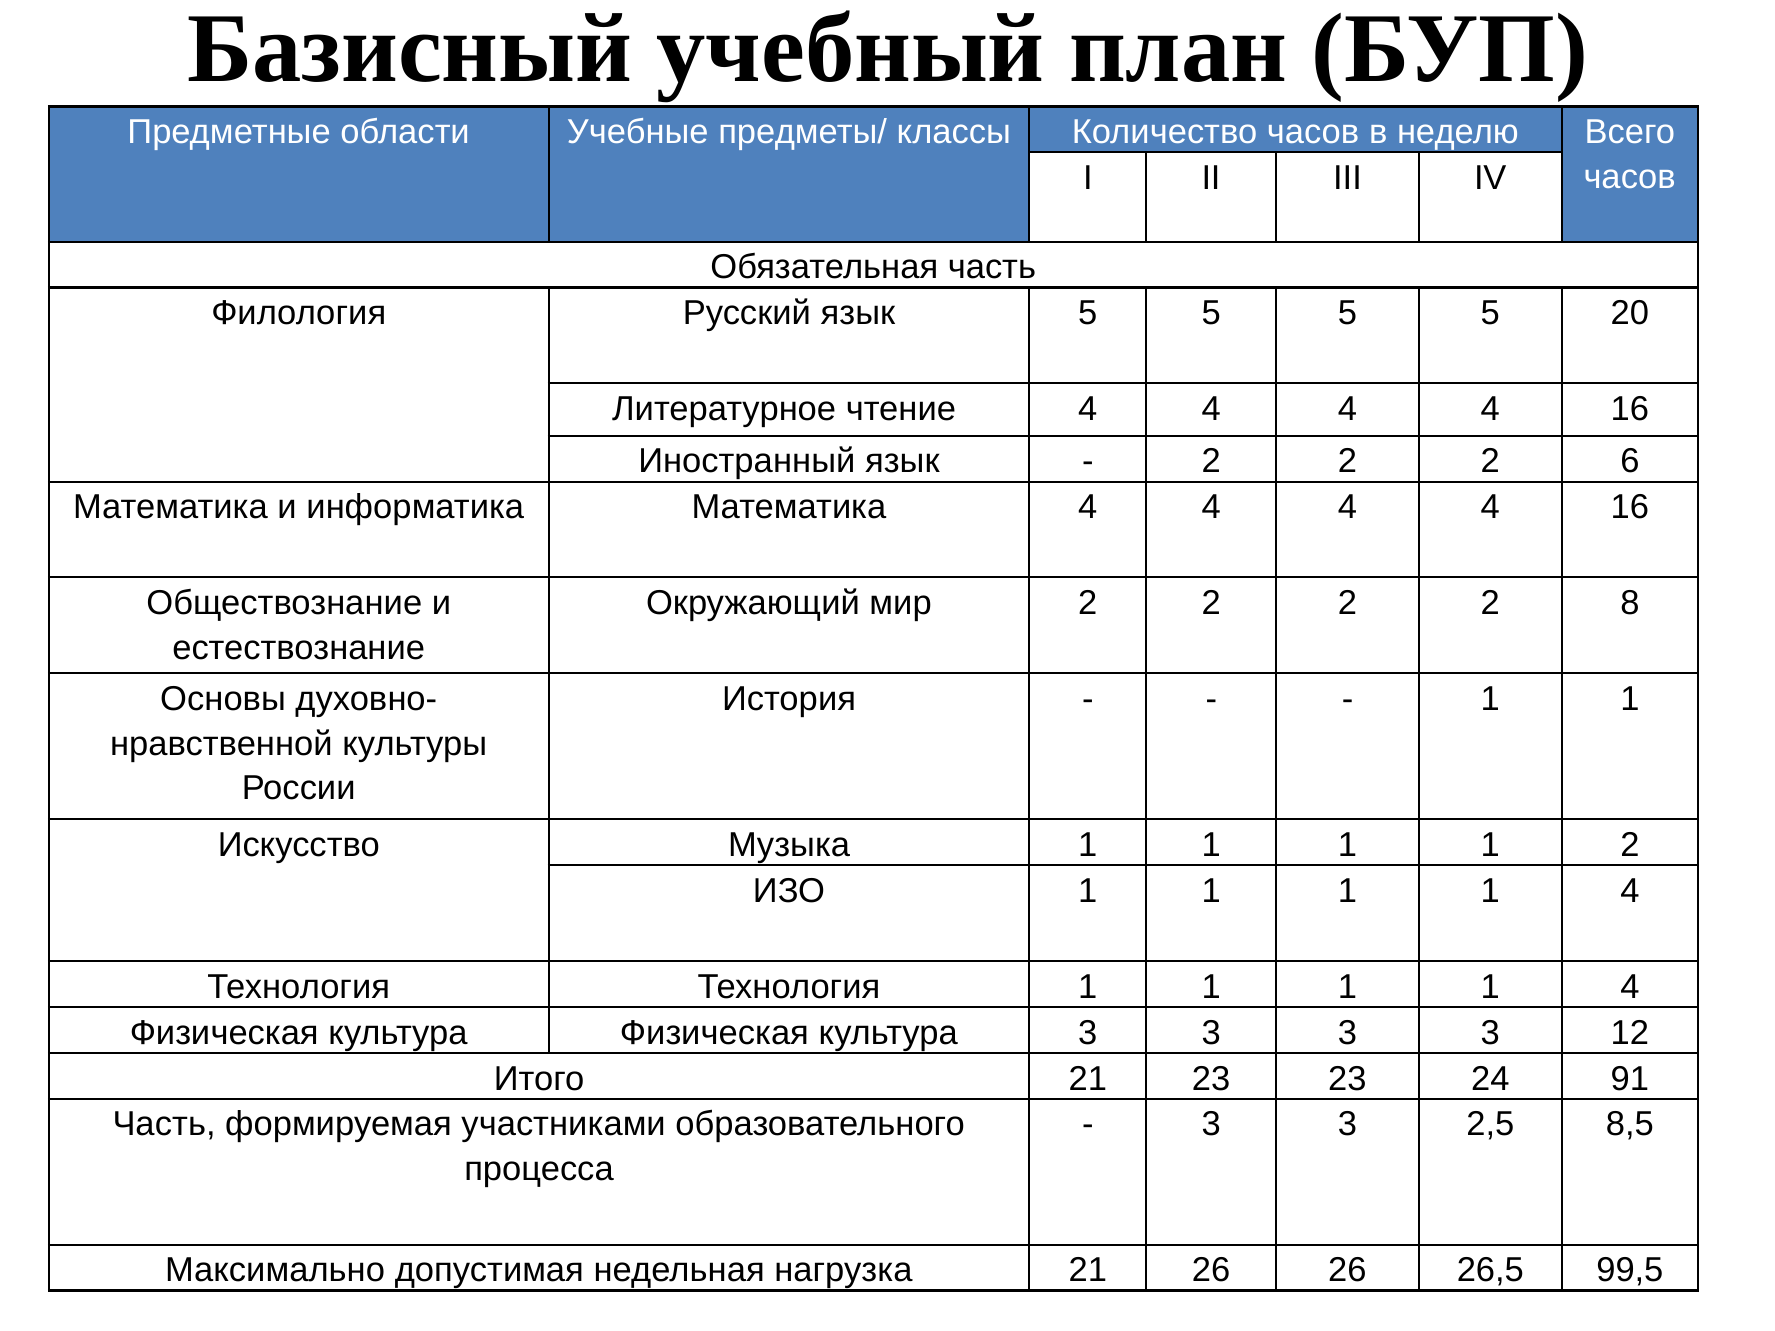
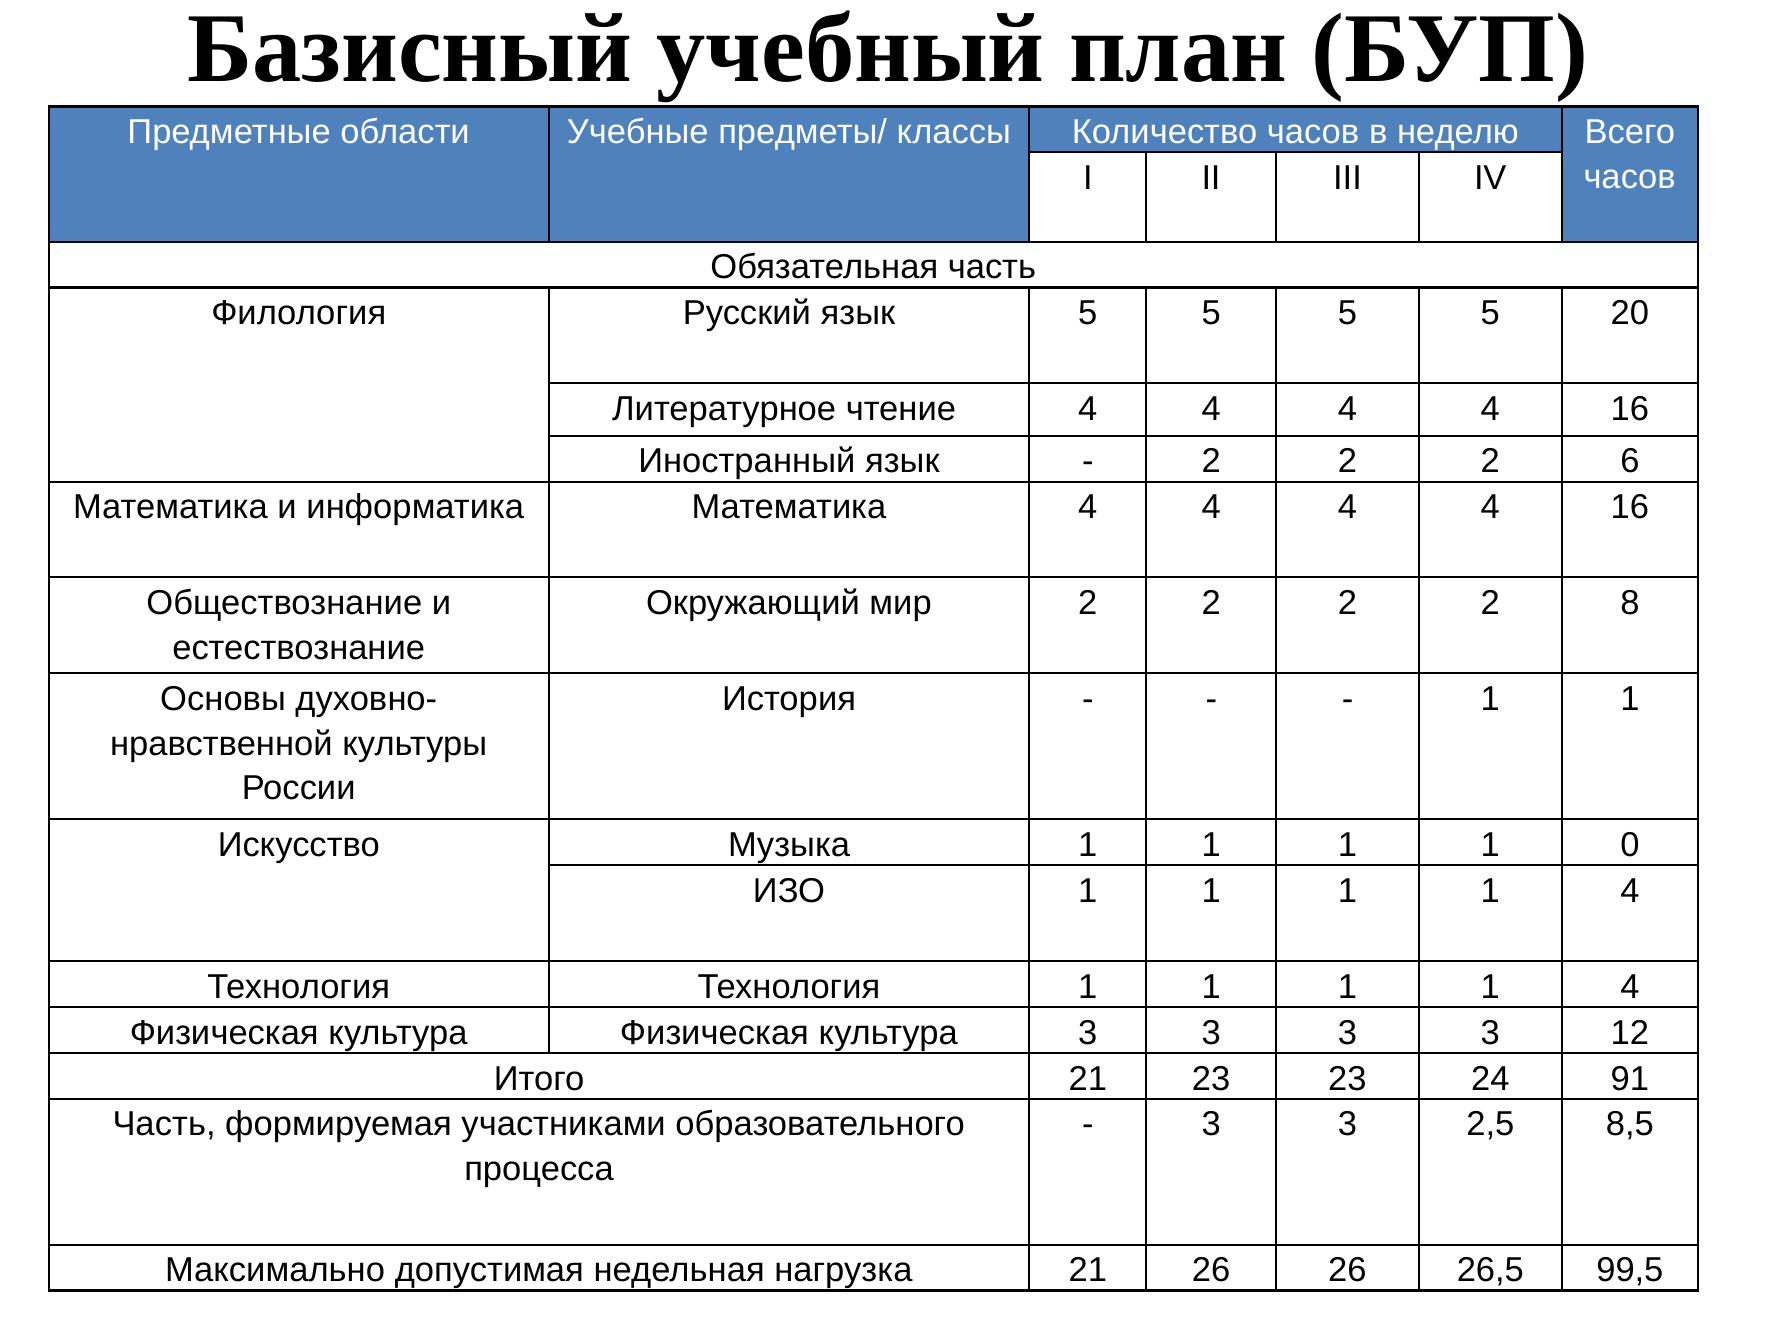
1 2: 2 -> 0
